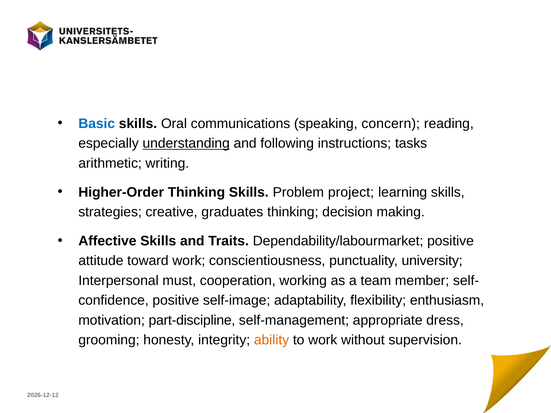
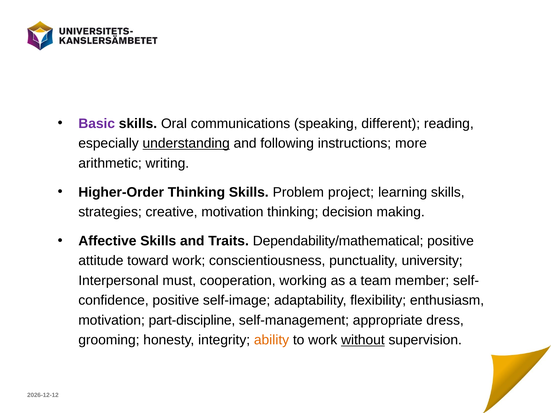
Basic colour: blue -> purple
concern: concern -> different
tasks: tasks -> more
creative graduates: graduates -> motivation
Dependability/labourmarket: Dependability/labourmarket -> Dependability/mathematical
without underline: none -> present
